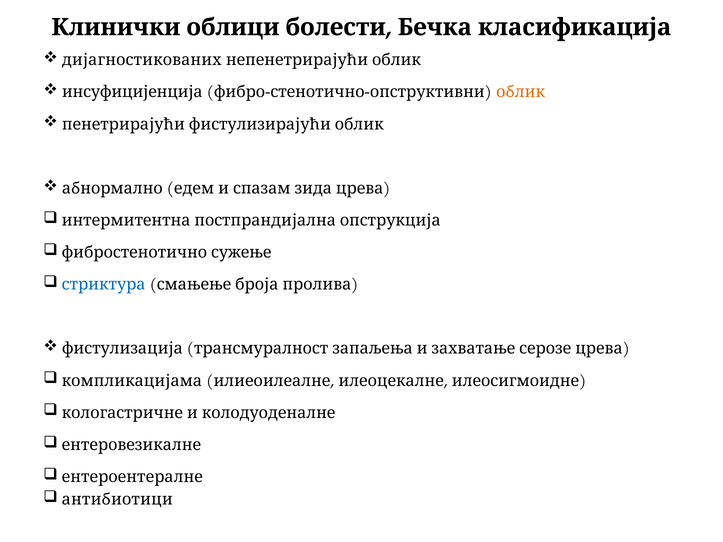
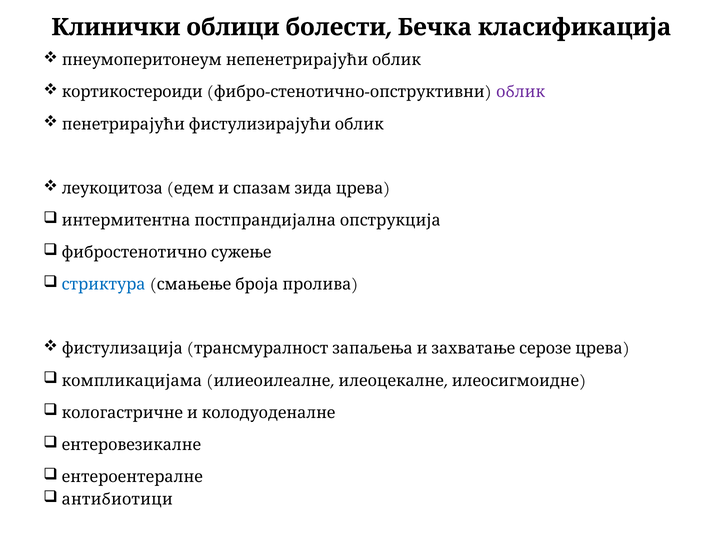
дијагностикованих: дијагностикованих -> пнеумоперитонеум
инсуфицијенција: инсуфицијенција -> кортикостероиди
облик colour: orange -> purple
абнормално: абнормално -> леукоцитоза
